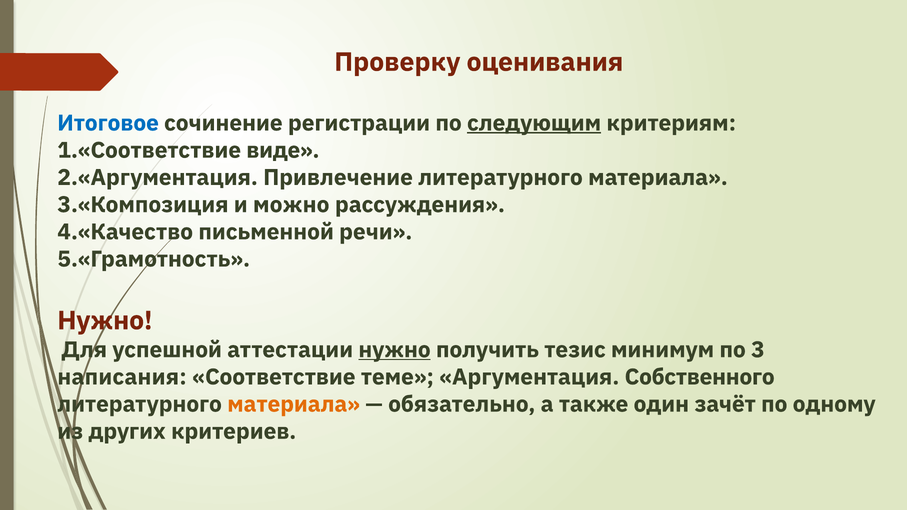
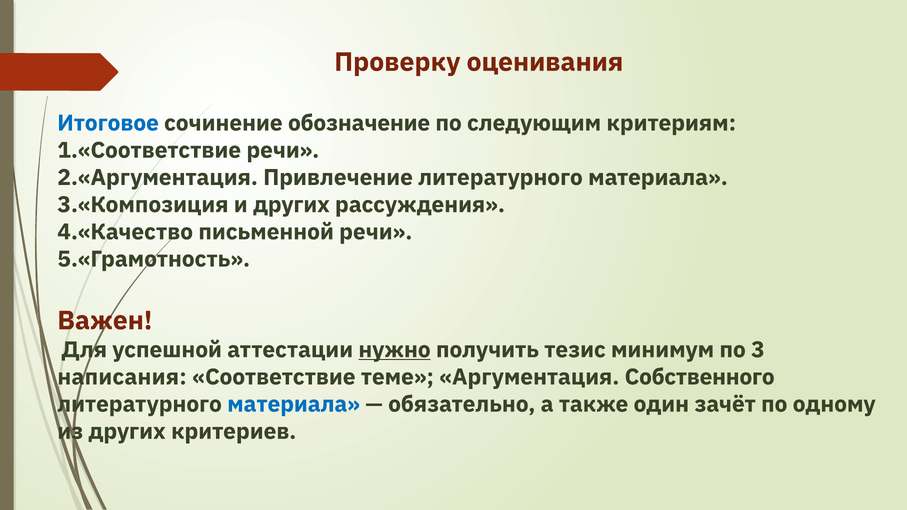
регистрации: регистрации -> обозначение
следующим underline: present -> none
виде at (283, 150): виде -> речи
и можно: можно -> других
Нужно at (105, 321): Нужно -> Важен
материала at (294, 404) colour: orange -> blue
